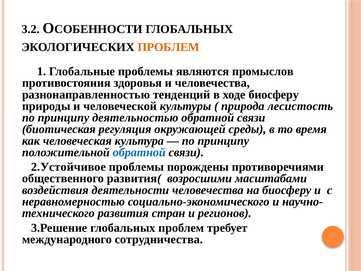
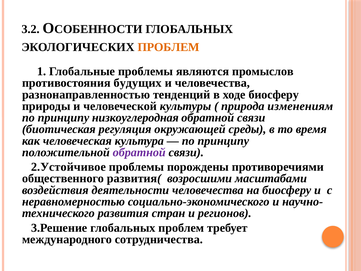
здоровья: здоровья -> будущих
лесистость: лесистость -> изменениям
деятельностью: деятельностью -> низкоуглеродная
обратной at (139, 152) colour: blue -> purple
